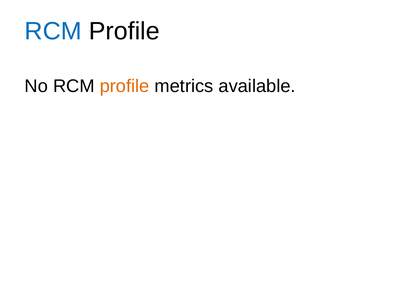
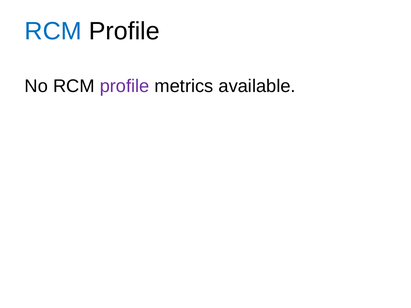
profile at (125, 86) colour: orange -> purple
